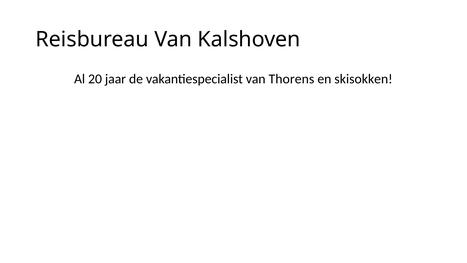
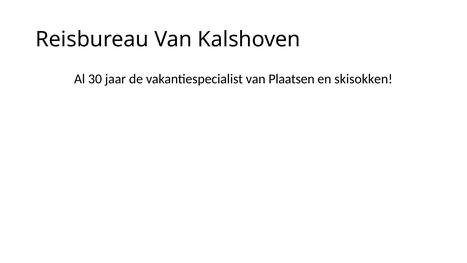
20: 20 -> 30
Thorens: Thorens -> Plaatsen
